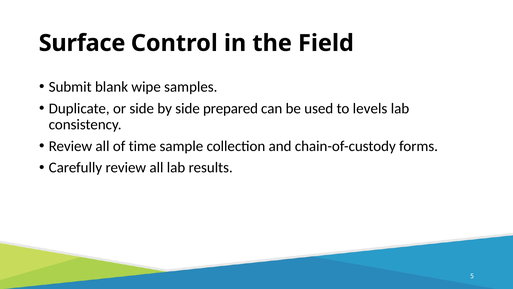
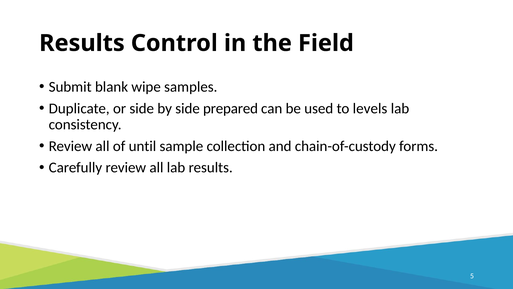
Surface at (82, 43): Surface -> Results
time: time -> until
